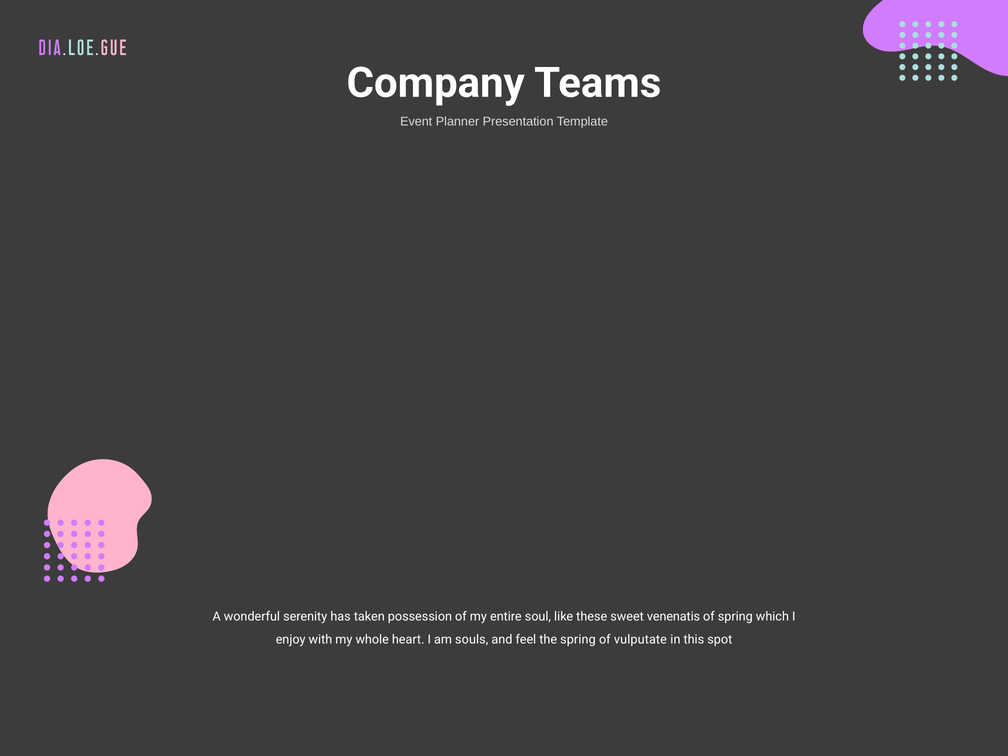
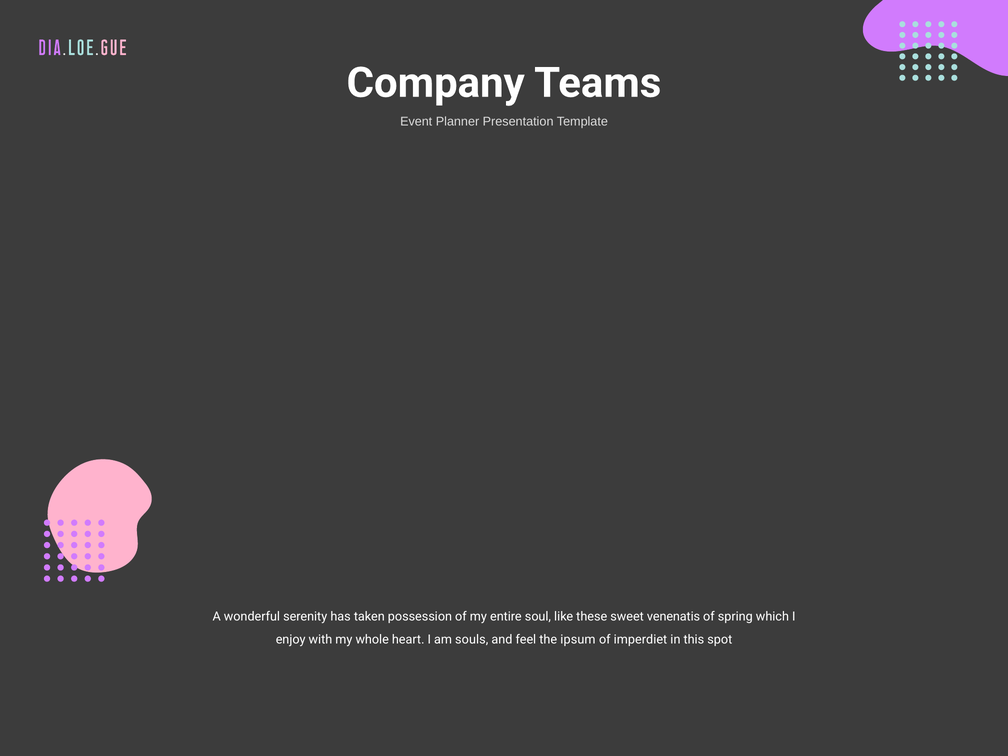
the spring: spring -> ipsum
vulputate: vulputate -> imperdiet
